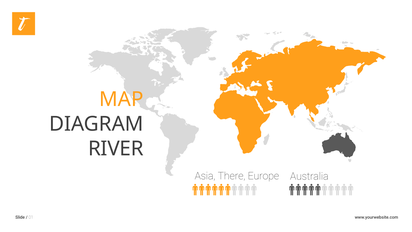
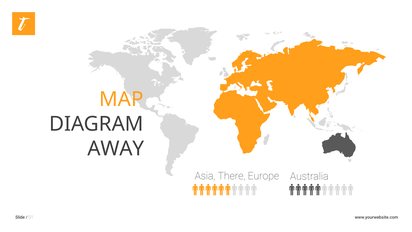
RIVER: RIVER -> AWAY
